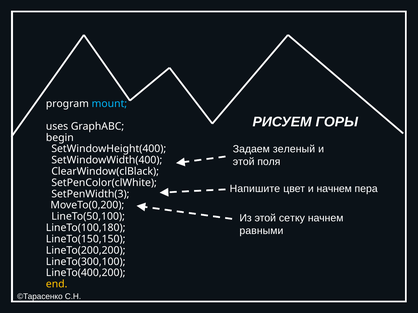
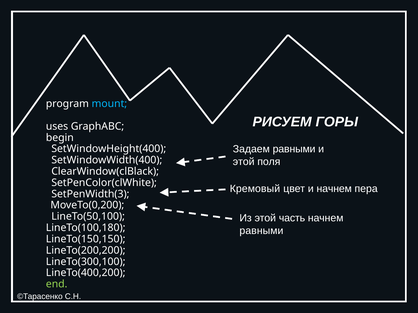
Задаем зеленый: зеленый -> равными
Напишите: Напишите -> Кремовый
сетку: сетку -> часть
end colour: yellow -> light green
